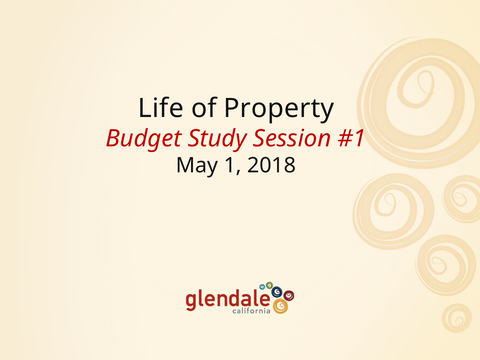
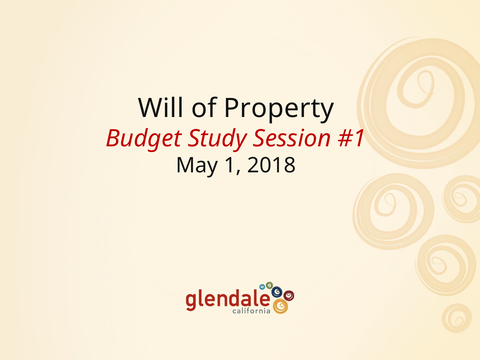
Life: Life -> Will
